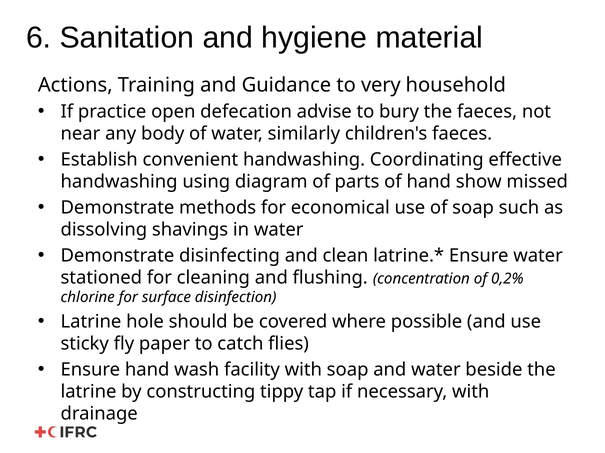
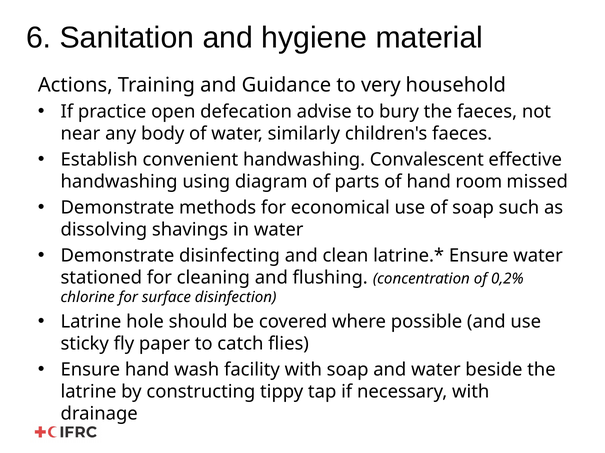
Coordinating: Coordinating -> Convalescent
show: show -> room
